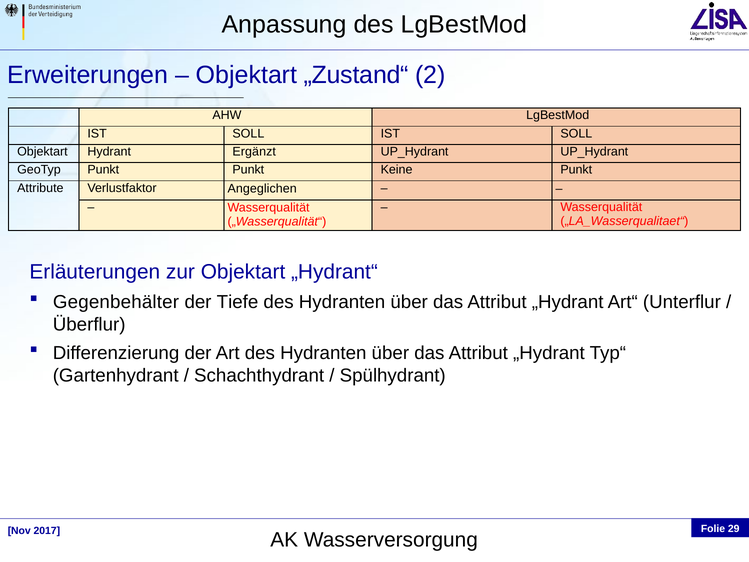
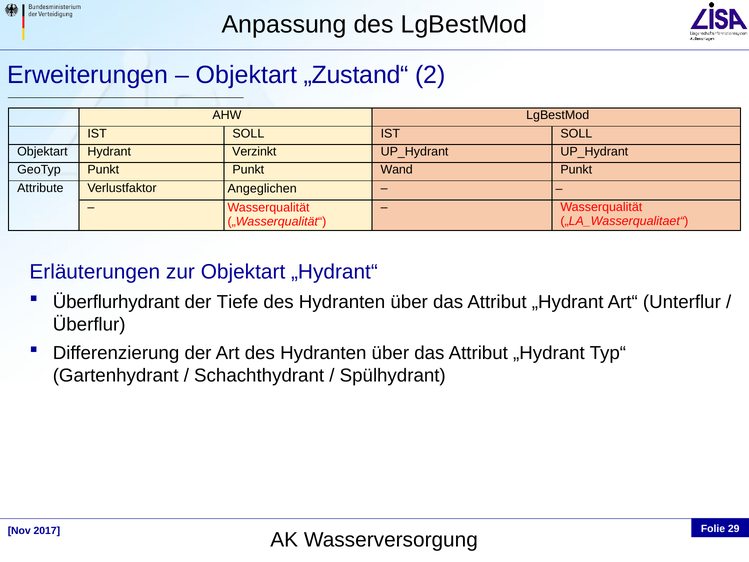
Ergänzt: Ergänzt -> Verzinkt
Keine: Keine -> Wand
Gegenbehälter: Gegenbehälter -> Überflurhydrant
